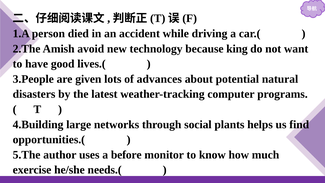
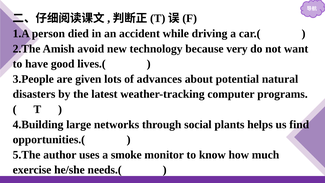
king: king -> very
before: before -> smoke
